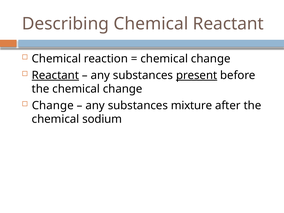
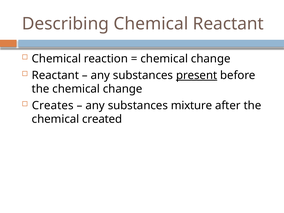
Reactant at (55, 75) underline: present -> none
Change at (53, 105): Change -> Creates
sodium: sodium -> created
